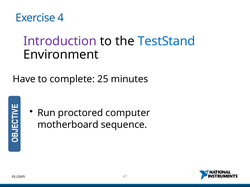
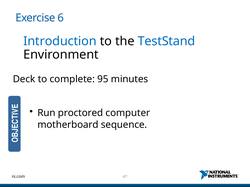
4: 4 -> 6
Introduction colour: purple -> blue
Have: Have -> Deck
25: 25 -> 95
